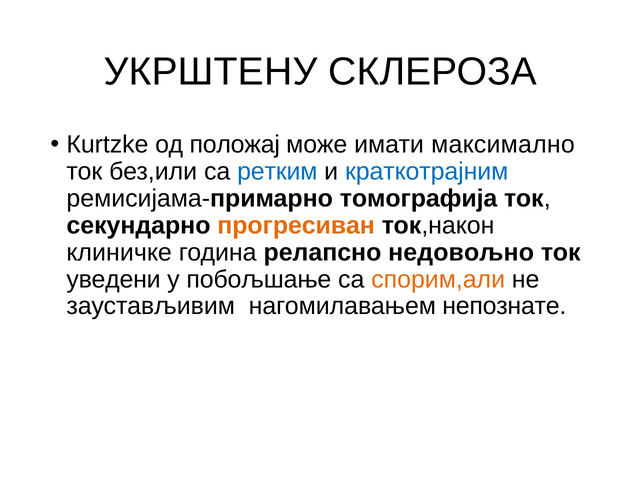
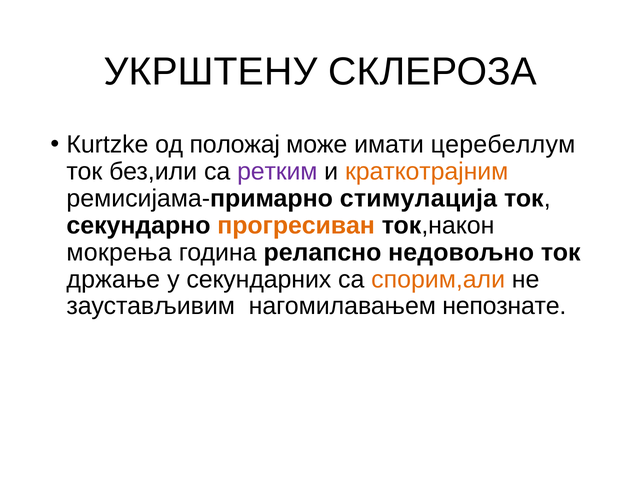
максимално: максимално -> церебеллум
ретким colour: blue -> purple
краткотрајним colour: blue -> orange
томографија: томографија -> стимулација
клиничке: клиничке -> мокрења
уведени: уведени -> држање
побољшање: побољшање -> секундарних
